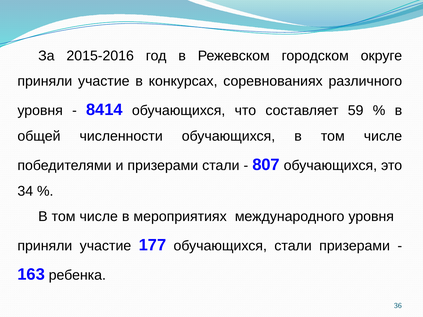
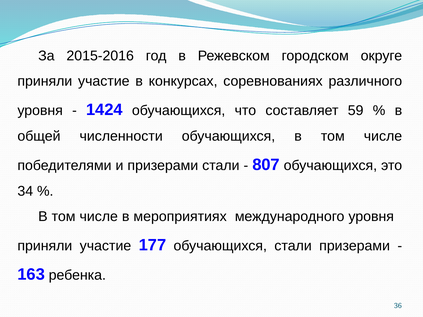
8414: 8414 -> 1424
